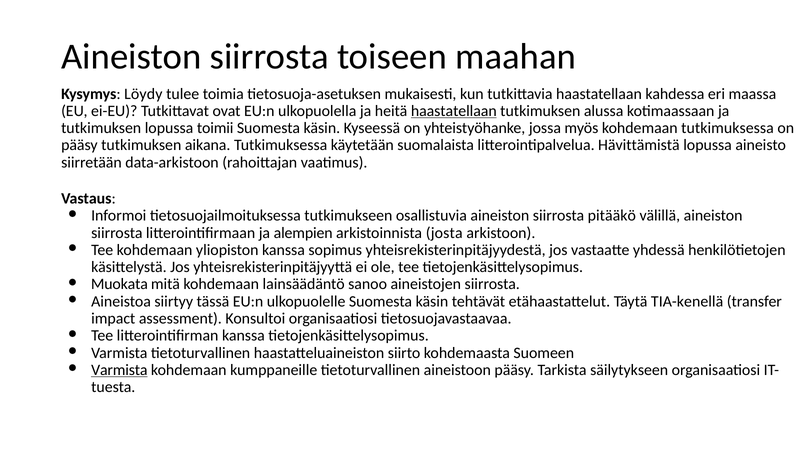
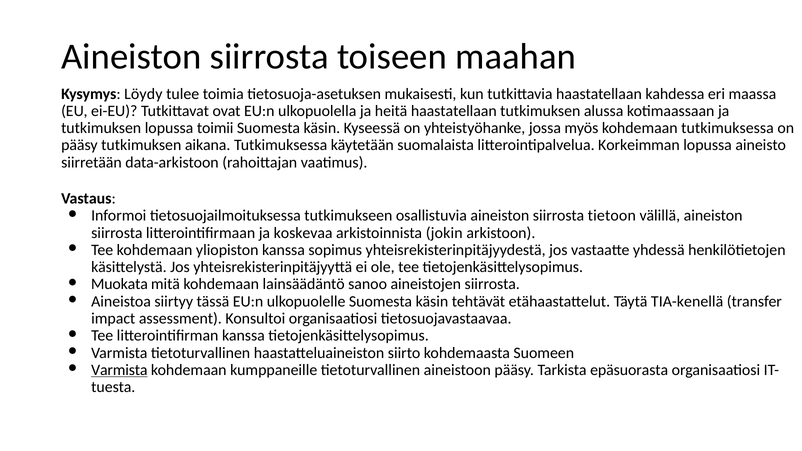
haastatellaan at (454, 111) underline: present -> none
Hävittämistä: Hävittämistä -> Korkeimman
pitääkö: pitääkö -> tietoon
alempien: alempien -> koskevaa
josta: josta -> jokin
säilytykseen: säilytykseen -> epäsuorasta
